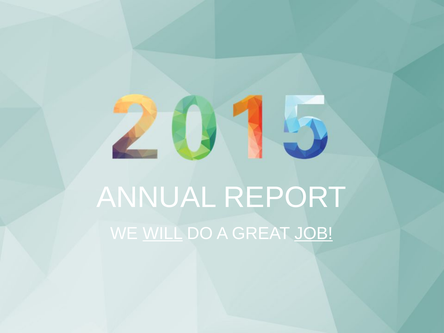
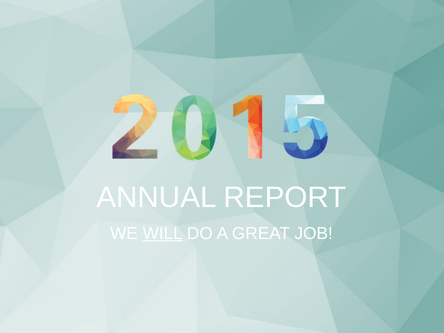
JOB underline: present -> none
